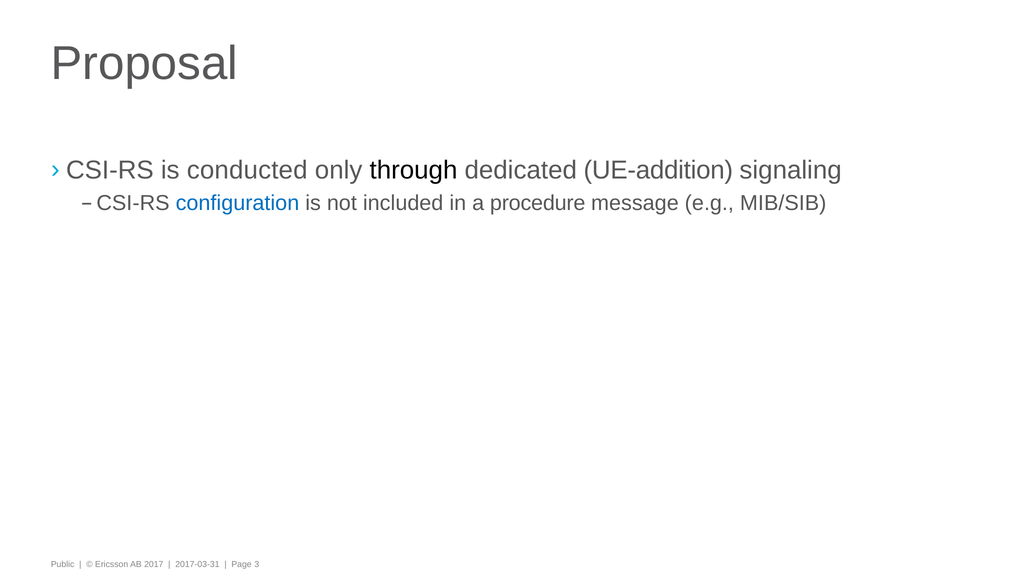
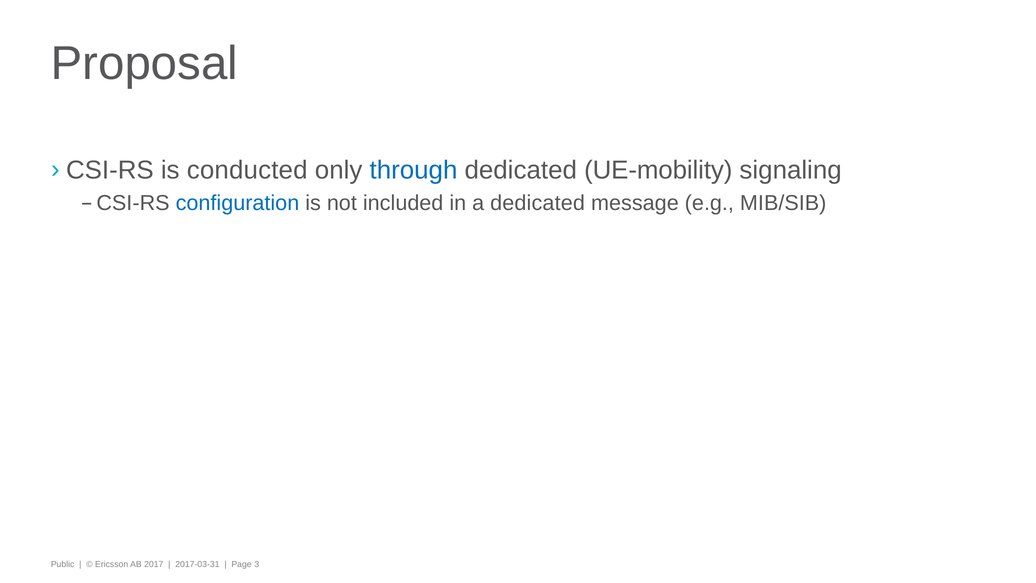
through colour: black -> blue
UE-addition: UE-addition -> UE-mobility
a procedure: procedure -> dedicated
